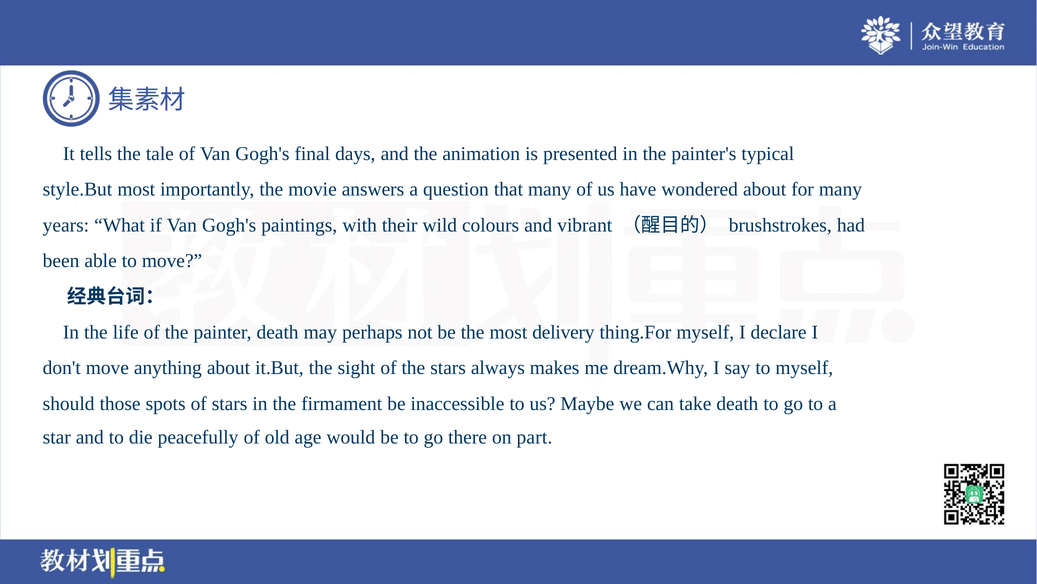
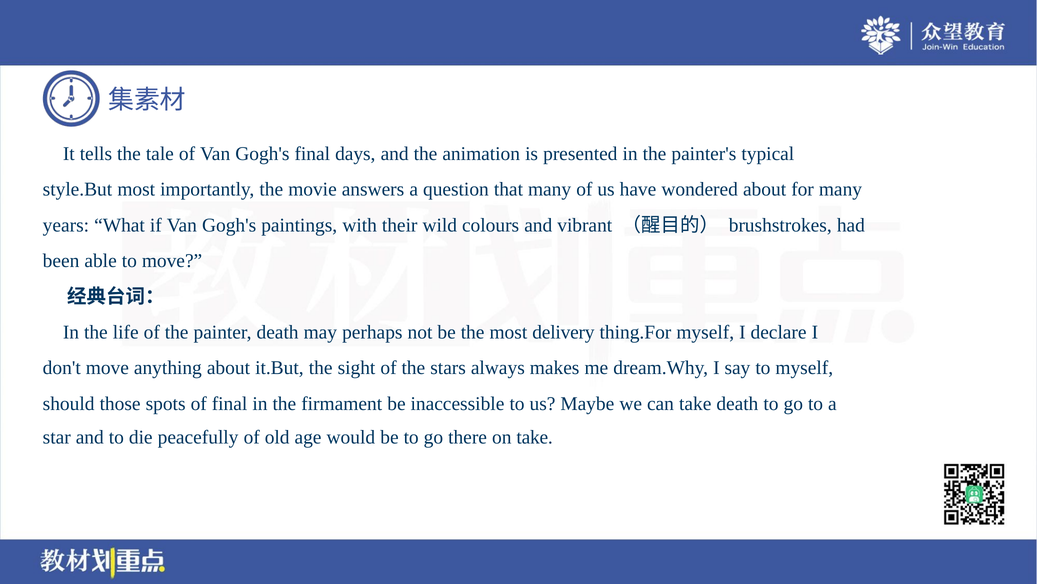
of stars: stars -> final
on part: part -> take
